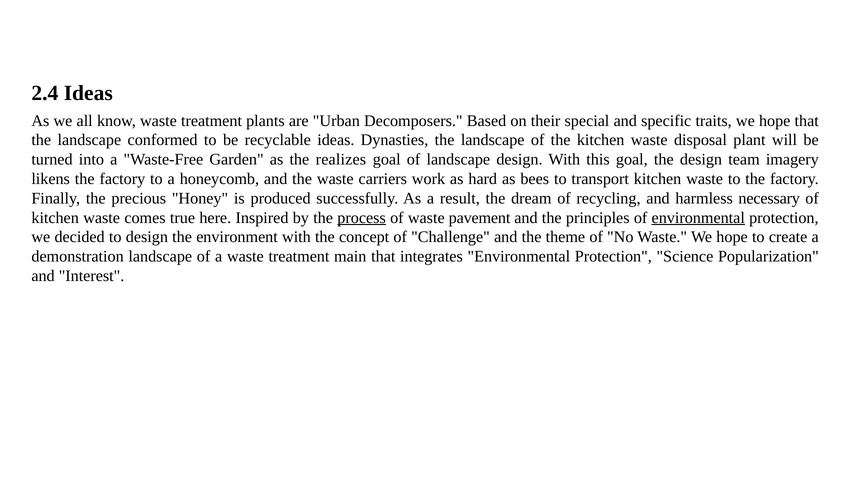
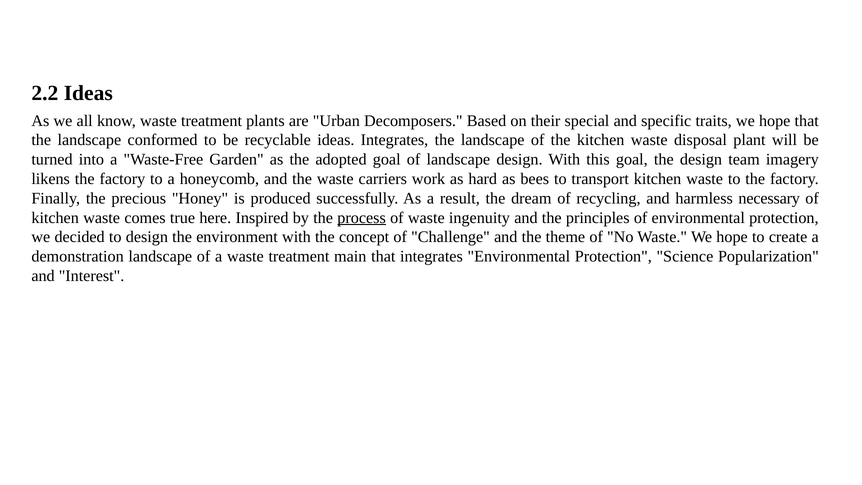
2.4: 2.4 -> 2.2
ideas Dynasties: Dynasties -> Integrates
realizes: realizes -> adopted
pavement: pavement -> ingenuity
environmental at (698, 218) underline: present -> none
